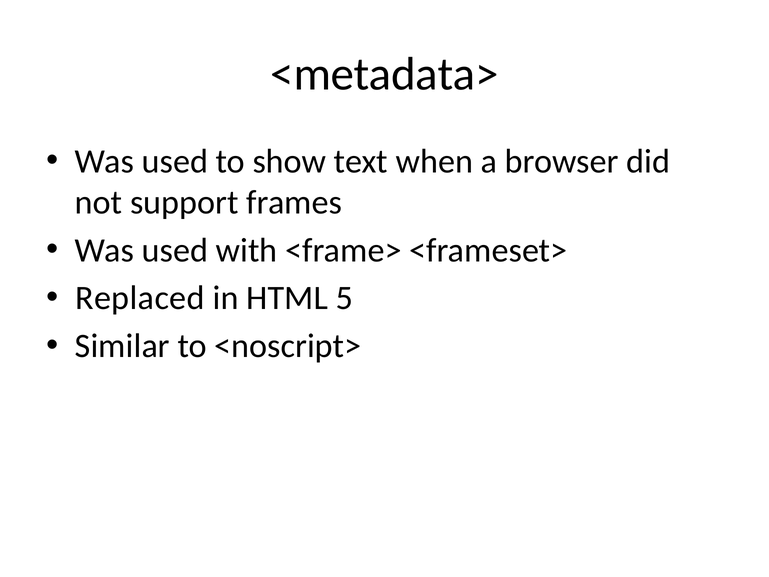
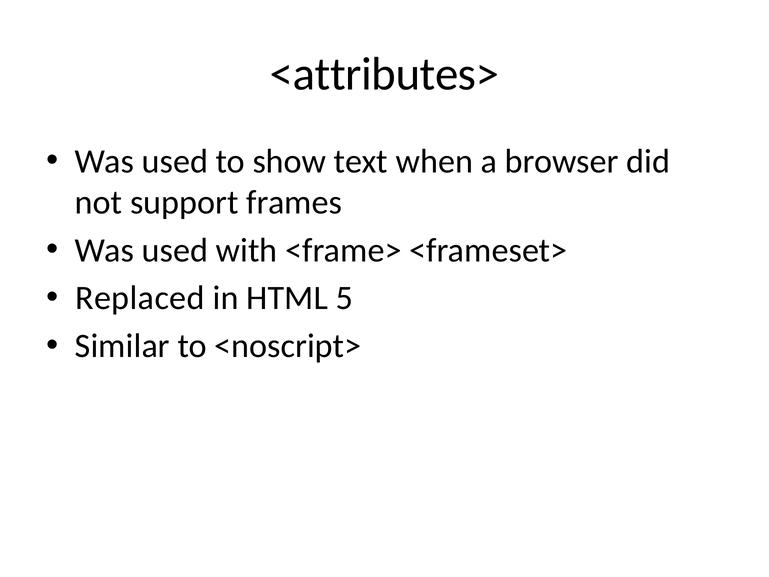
<metadata>: <metadata> -> <attributes>
